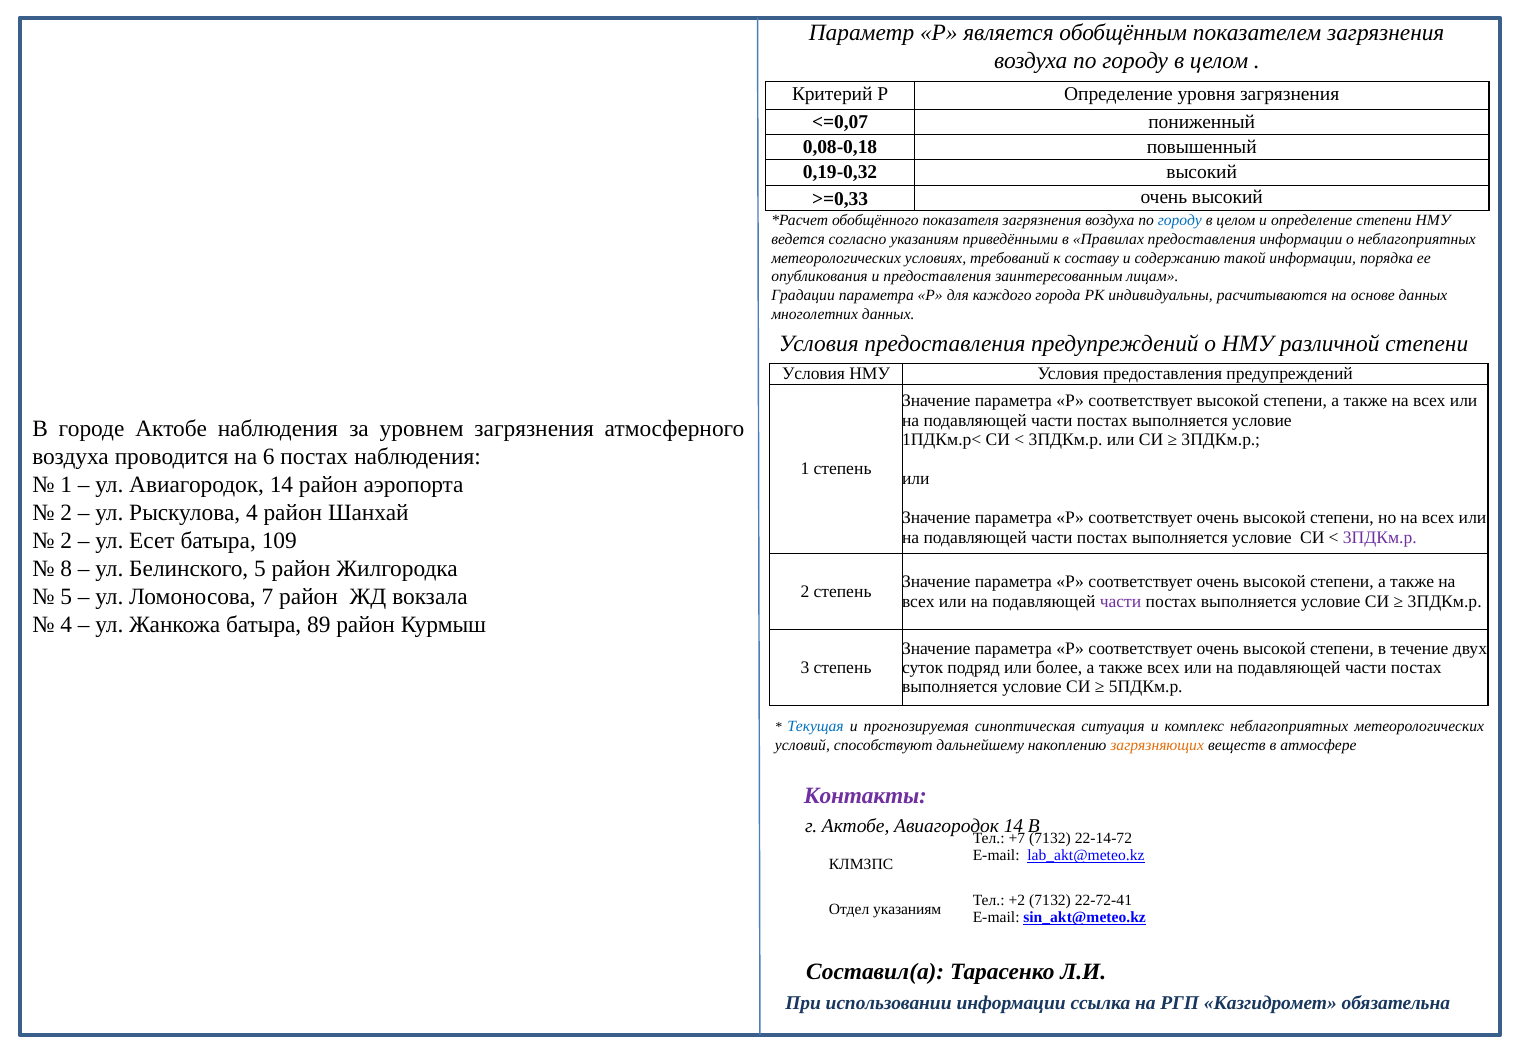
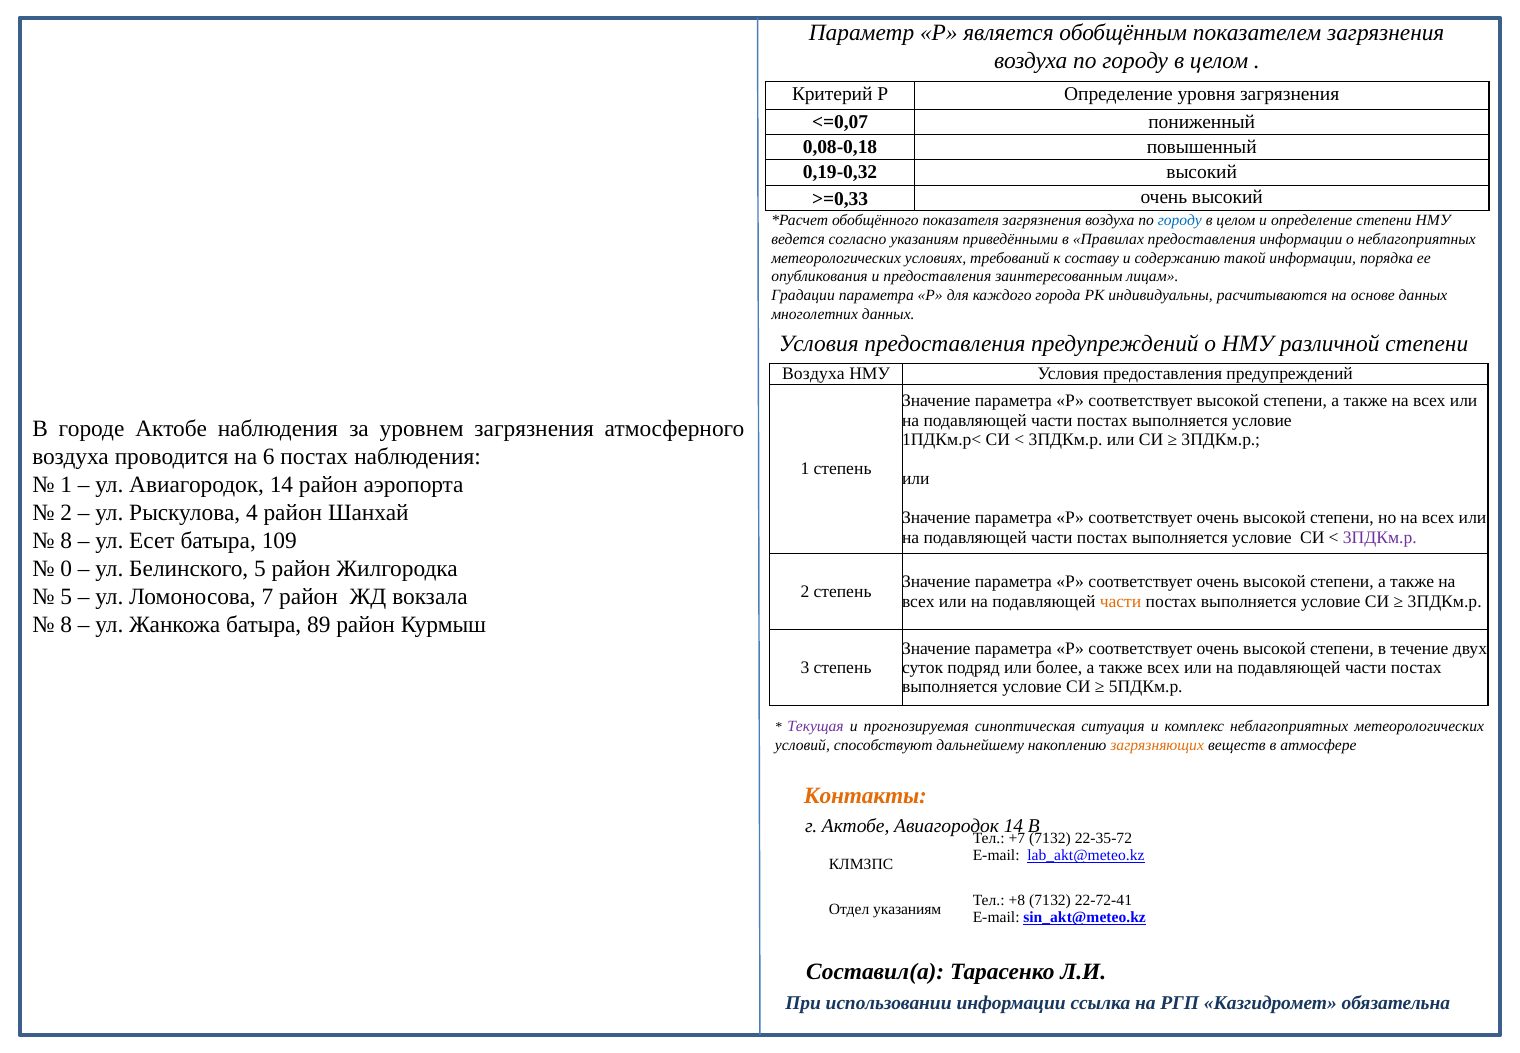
Условия at (814, 374): Условия -> Воздуха
2 at (66, 540): 2 -> 8
8: 8 -> 0
части at (1121, 601) colour: purple -> orange
4 at (66, 625): 4 -> 8
Текущая colour: blue -> purple
Контакты colour: purple -> orange
22-14-72: 22-14-72 -> 22-35-72
+2: +2 -> +8
